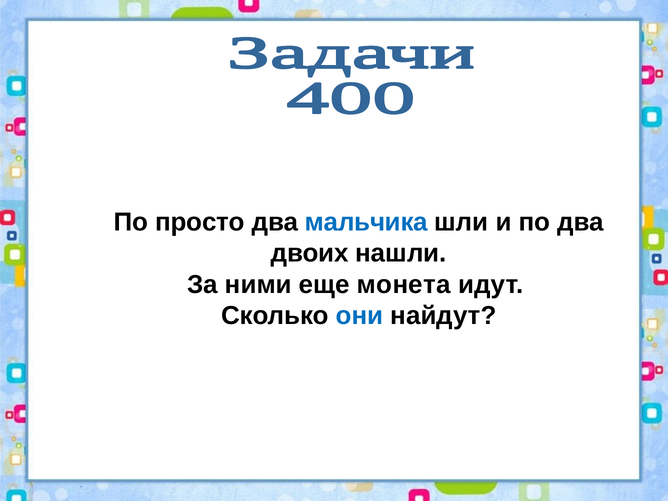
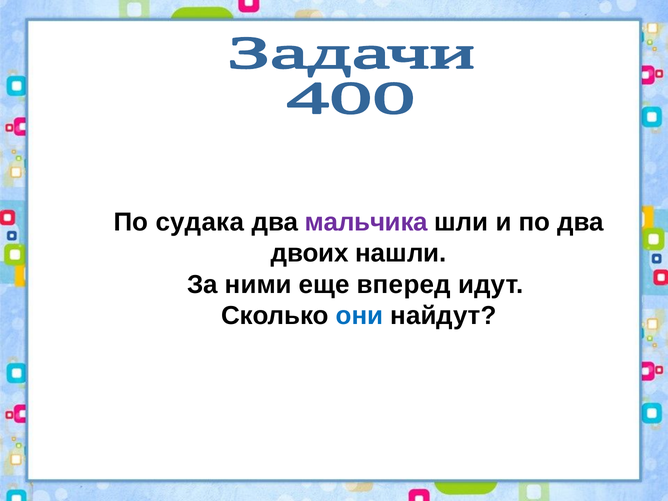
просто: просто -> судака
мальчика colour: blue -> purple
монета: монета -> вперед
